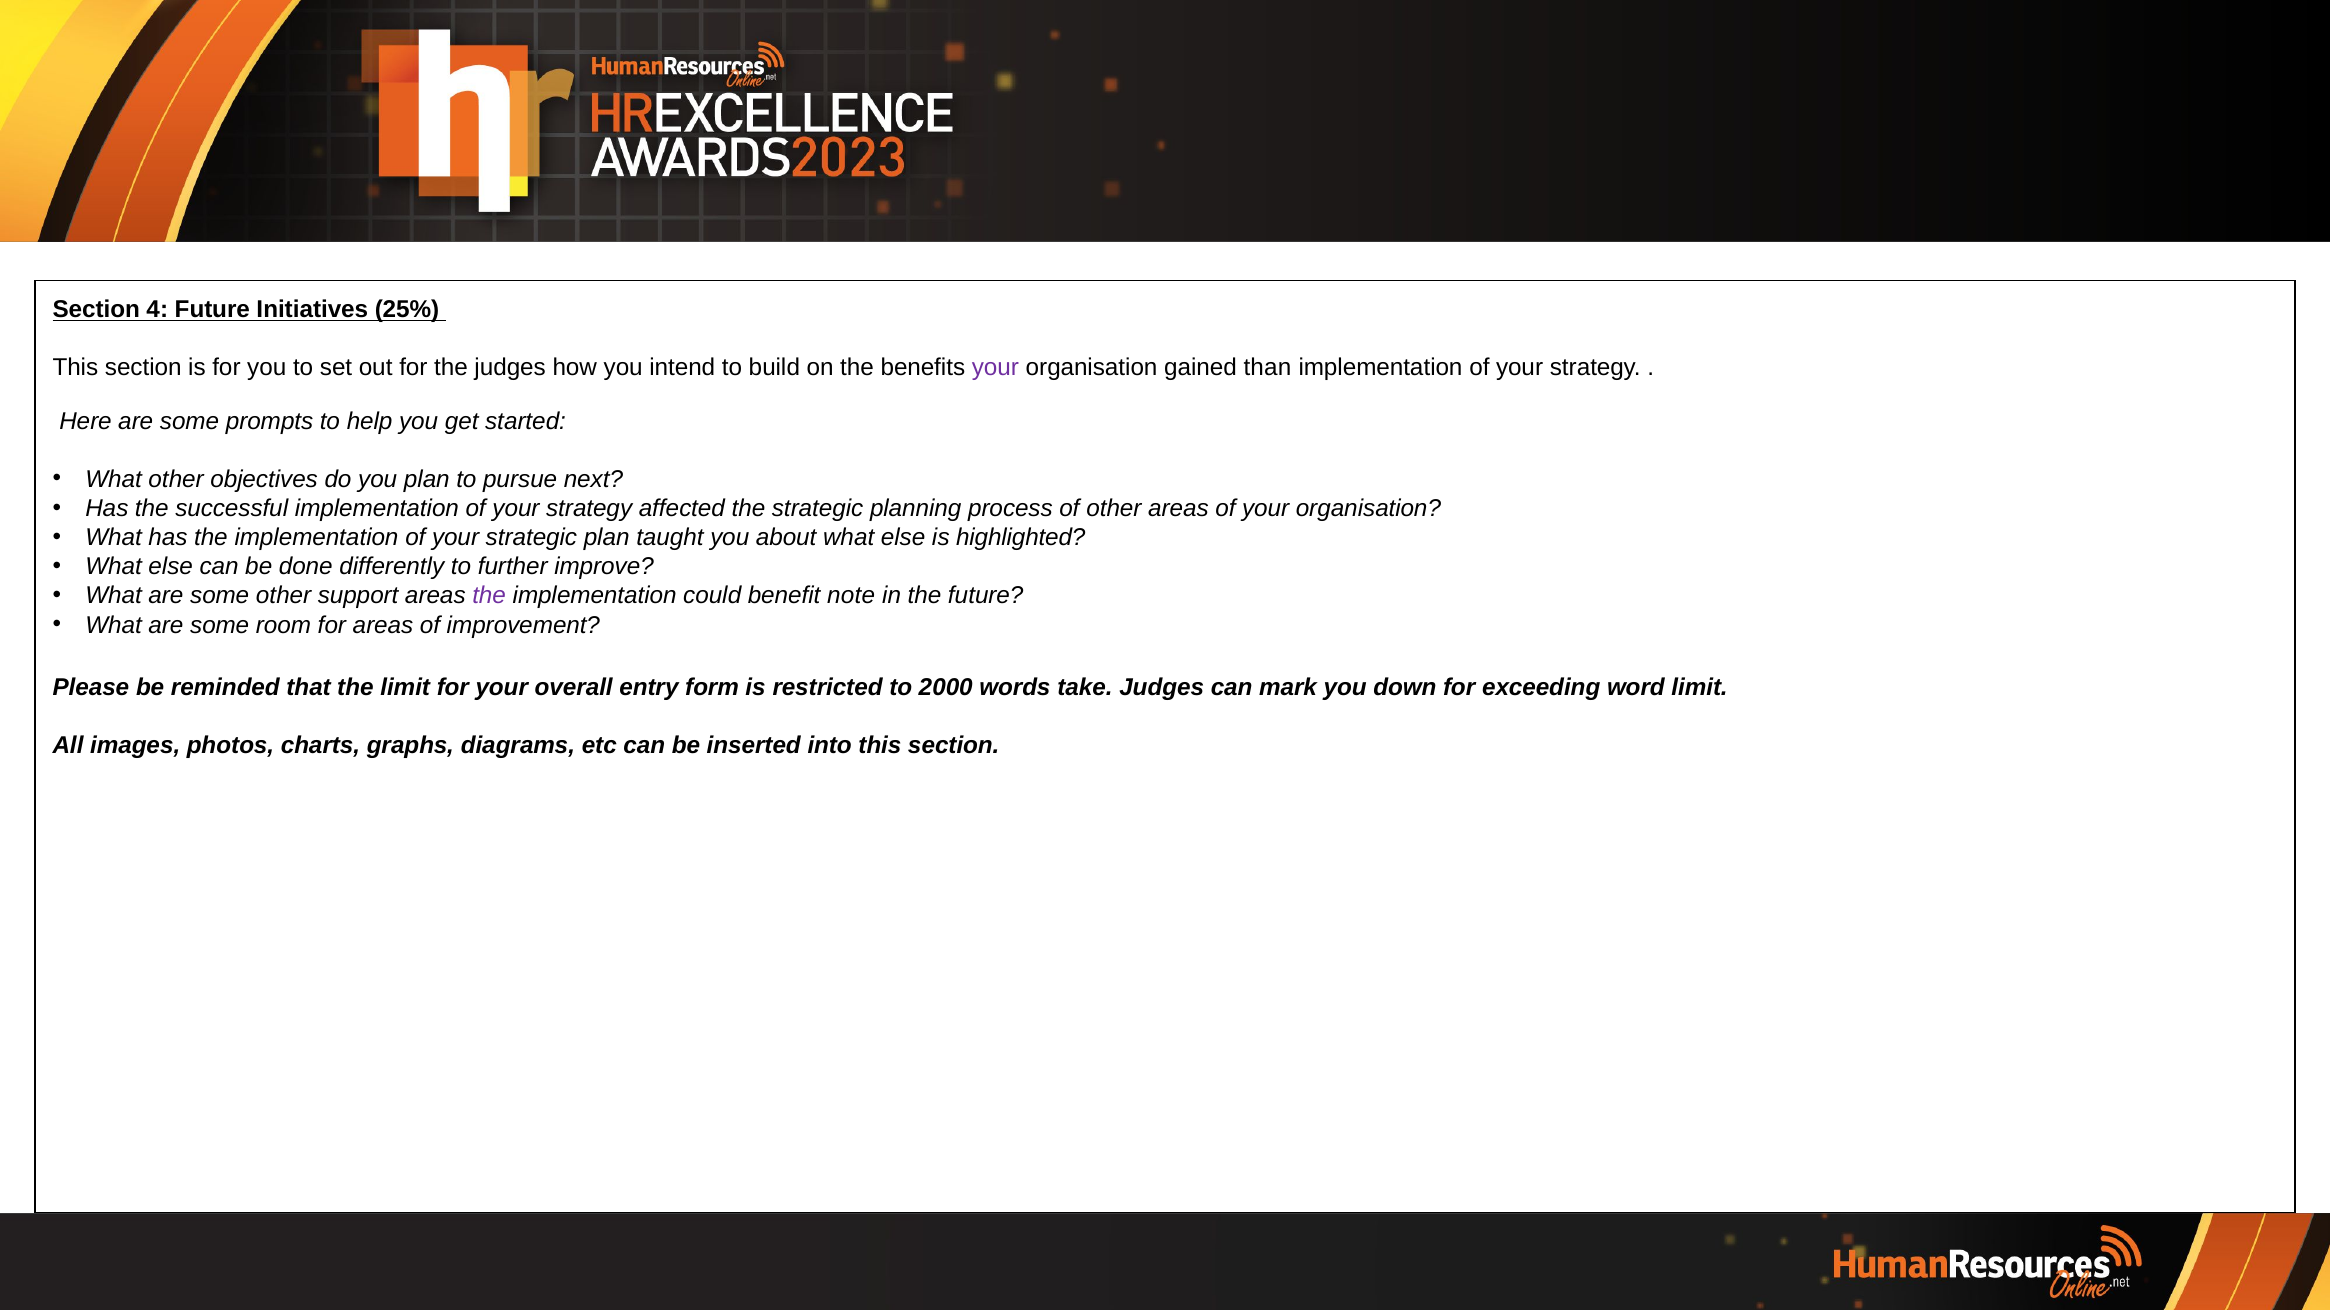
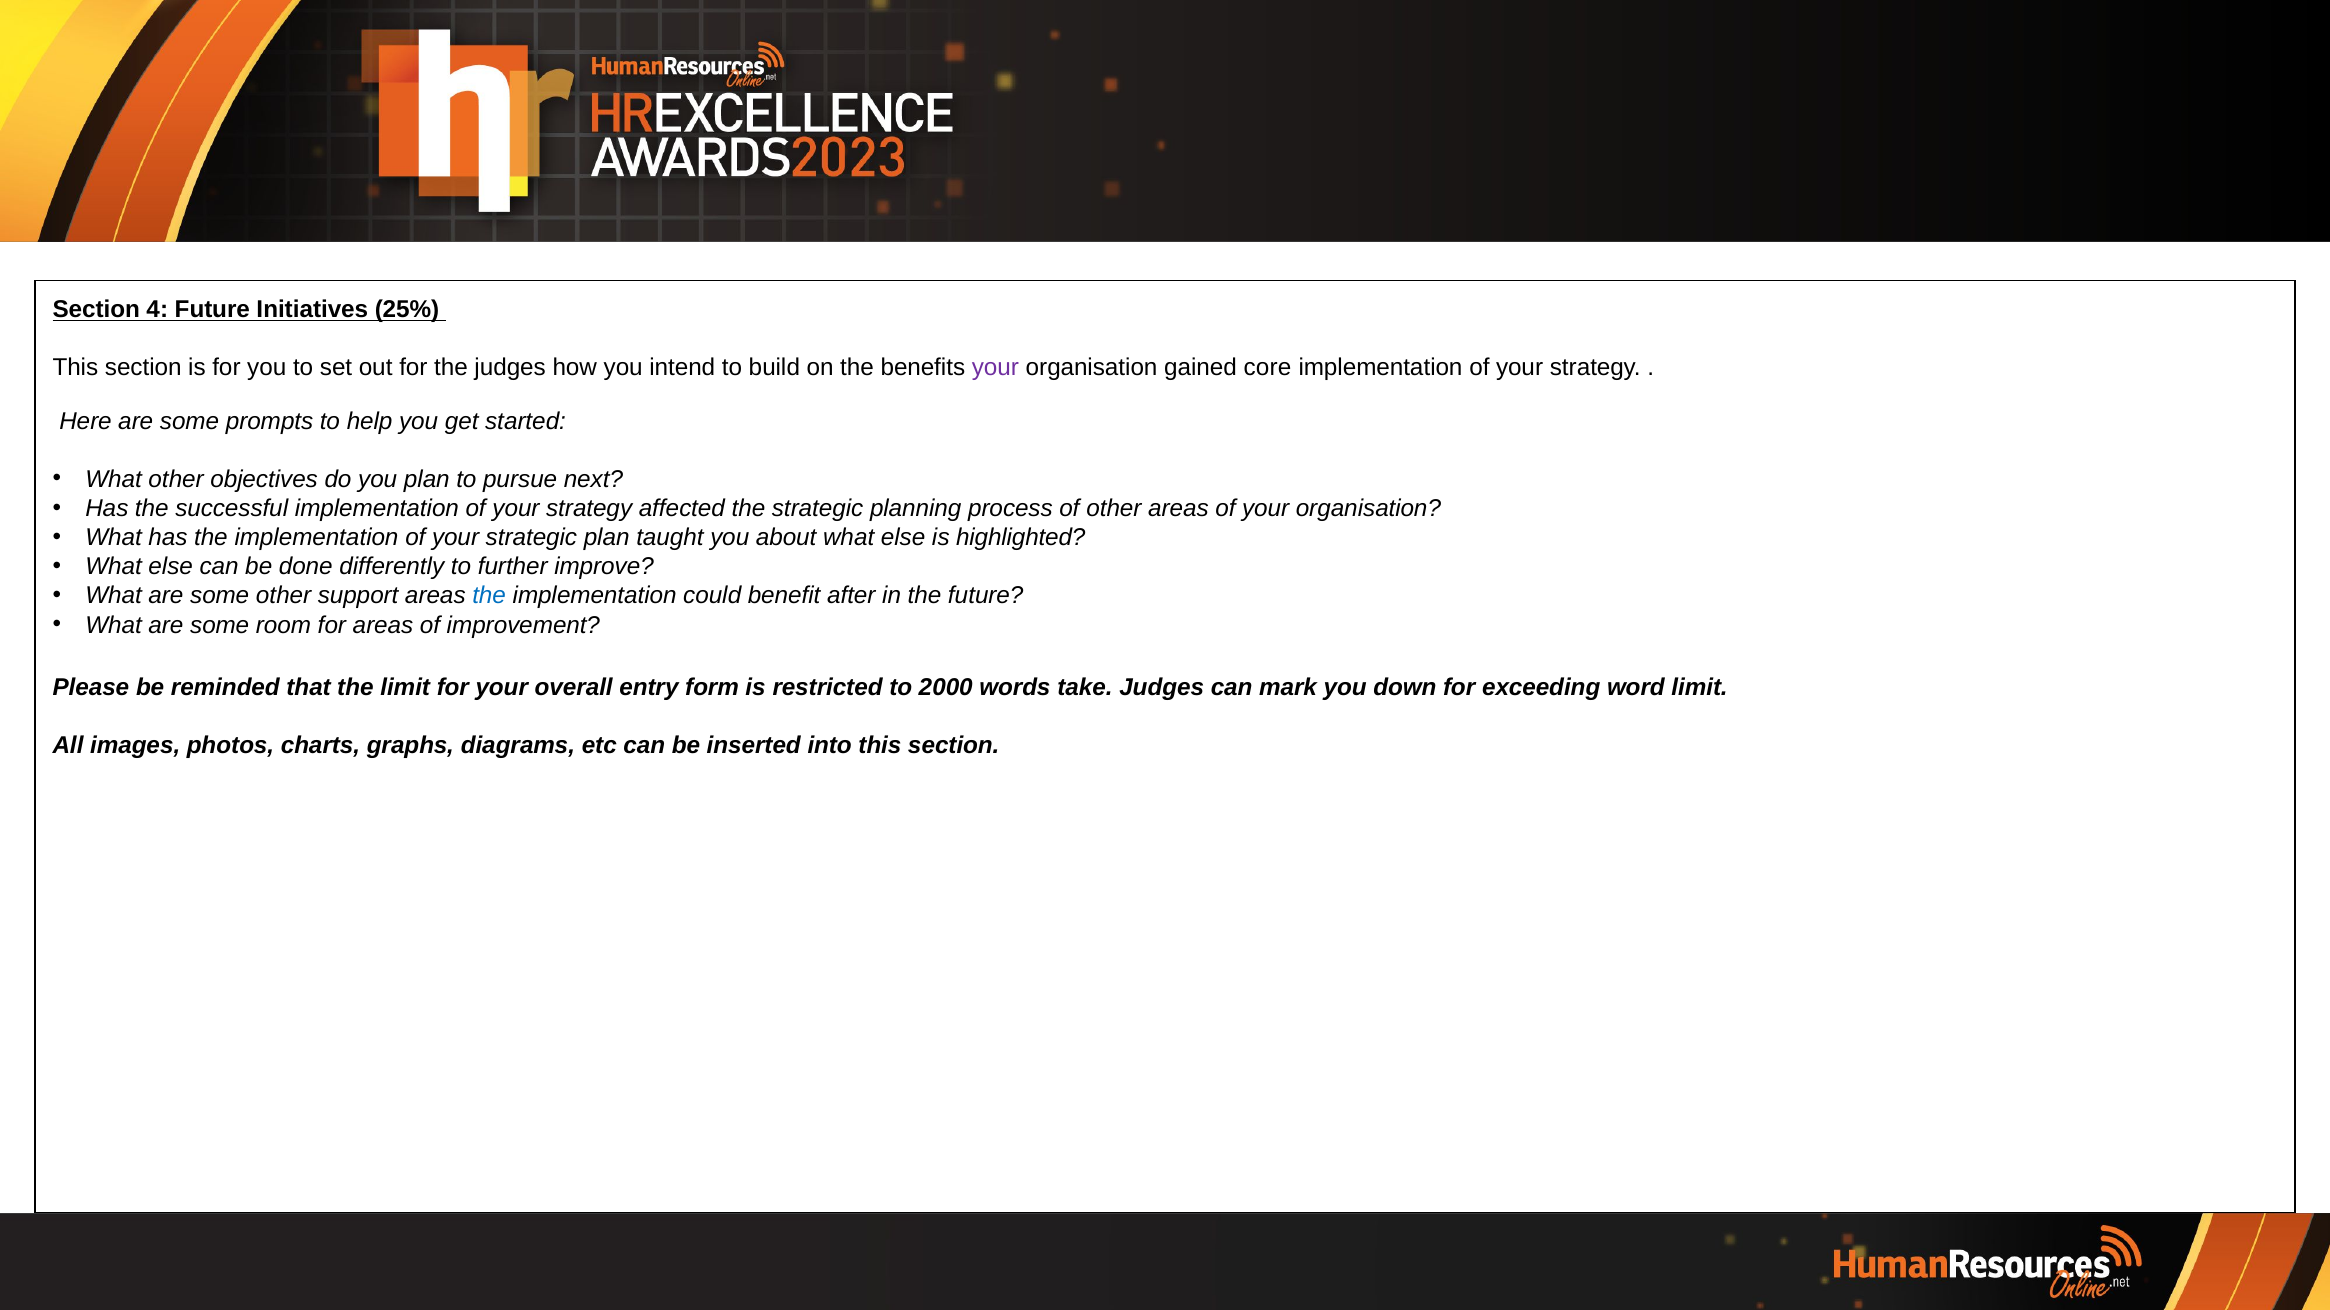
than: than -> core
the at (489, 596) colour: purple -> blue
note: note -> after
